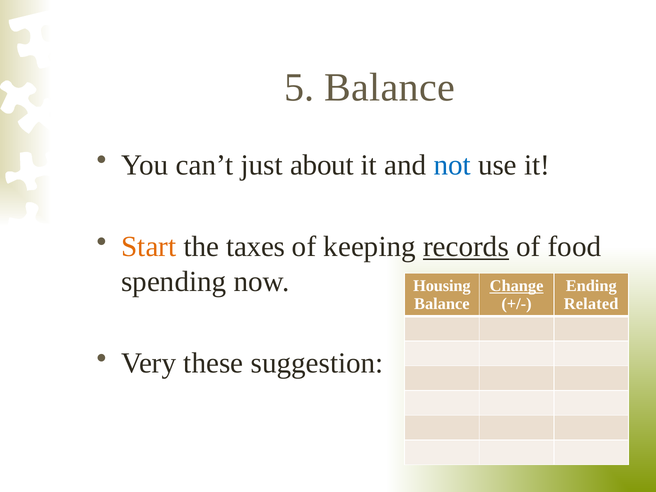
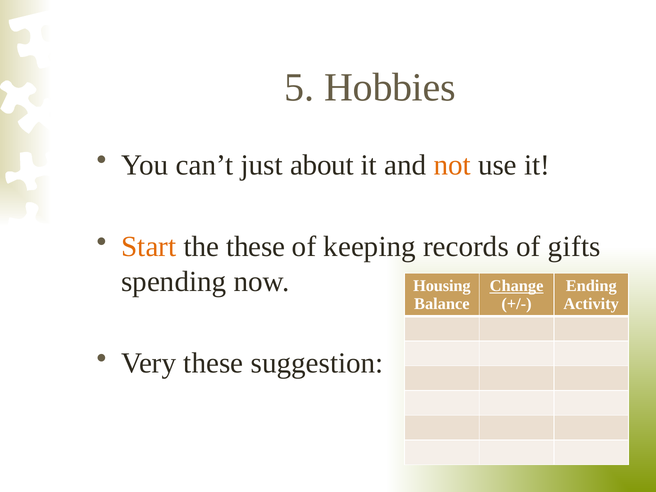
5 Balance: Balance -> Hobbies
not colour: blue -> orange
the taxes: taxes -> these
records underline: present -> none
food: food -> gifts
Related: Related -> Activity
